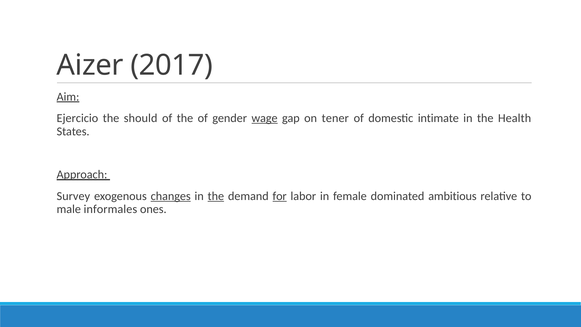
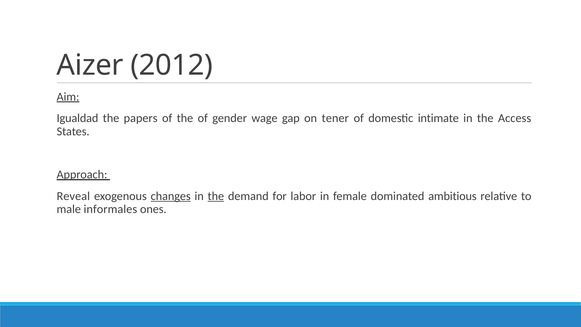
2017: 2017 -> 2012
Ejercicio: Ejercicio -> Igualdad
should: should -> papers
wage underline: present -> none
Health: Health -> Access
Survey: Survey -> Reveal
for underline: present -> none
